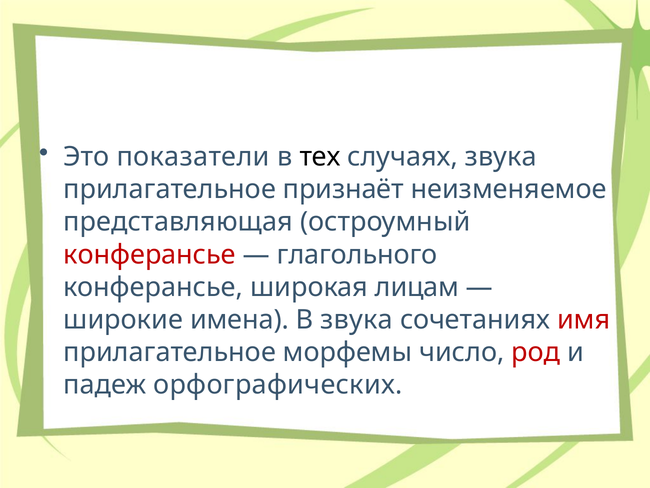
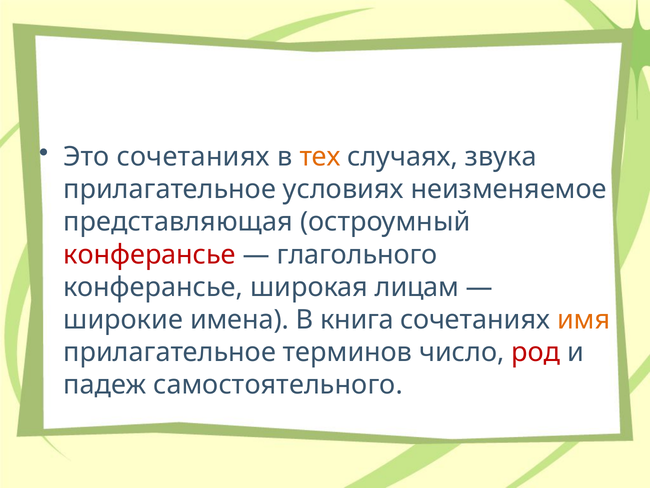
Это показатели: показатели -> сочетаниях
тех colour: black -> orange
признаёт: признаёт -> условиях
В звука: звука -> книга
имя colour: red -> orange
морфемы: морфемы -> терминов
орфографических: орфографических -> самостоятельного
